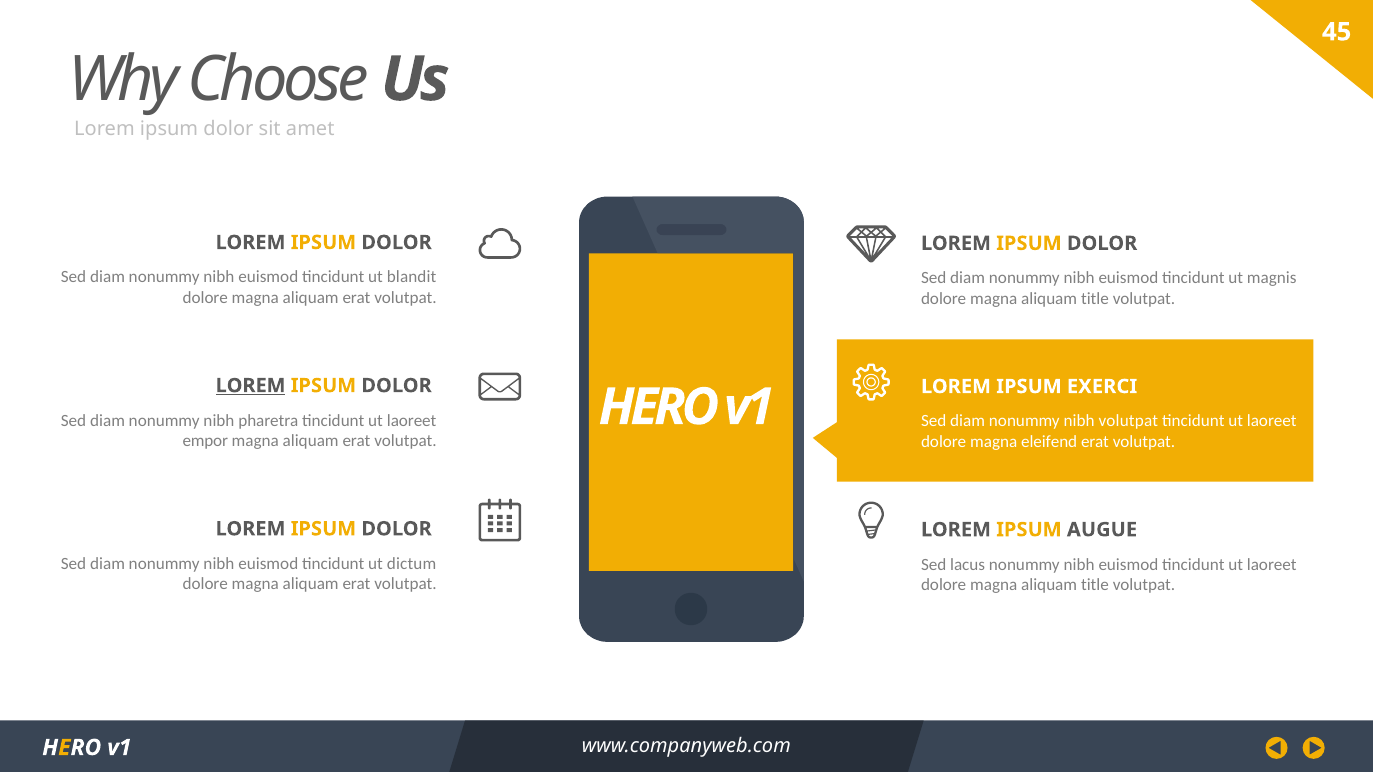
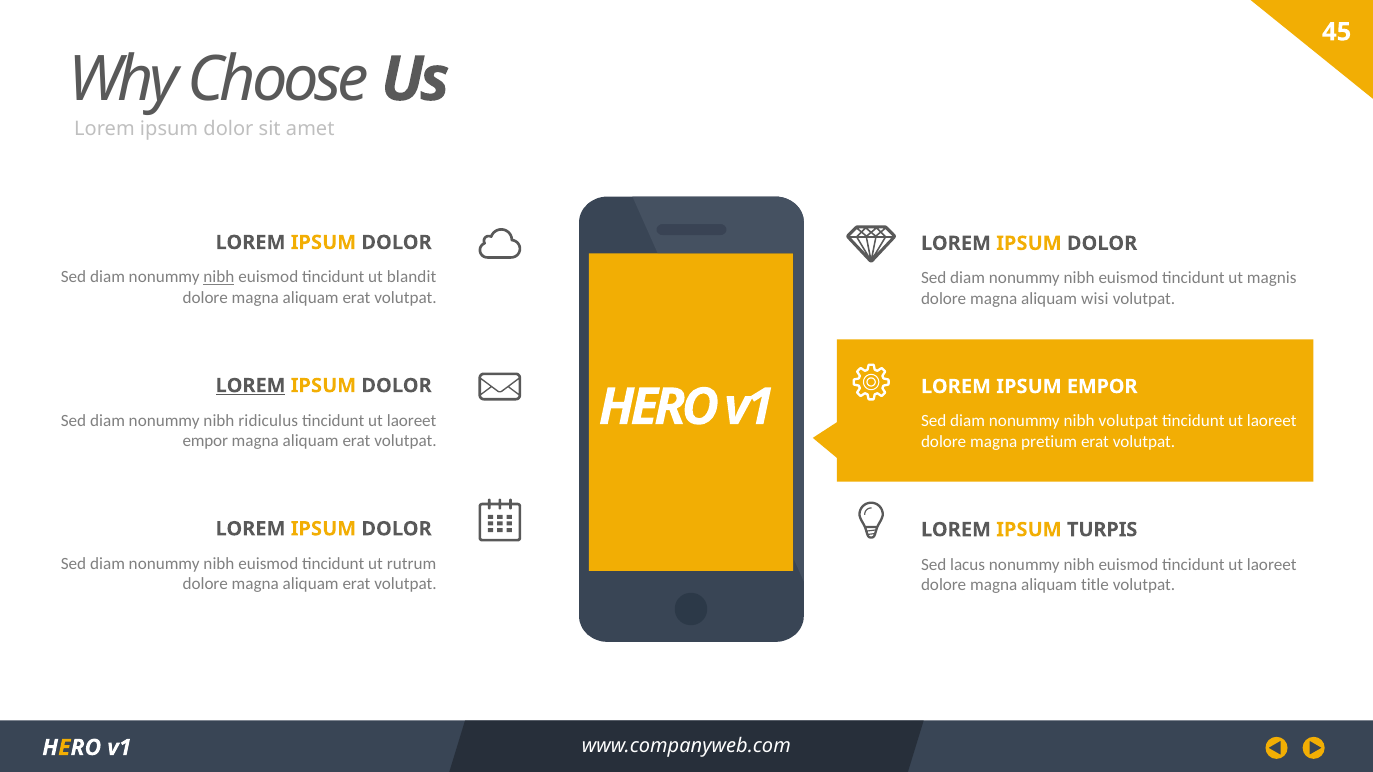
nibh at (219, 277) underline: none -> present
title at (1095, 299): title -> wisi
IPSUM EXERCI: EXERCI -> EMPOR
pharetra: pharetra -> ridiculus
eleifend: eleifend -> pretium
AUGUE: AUGUE -> TURPIS
dictum: dictum -> rutrum
